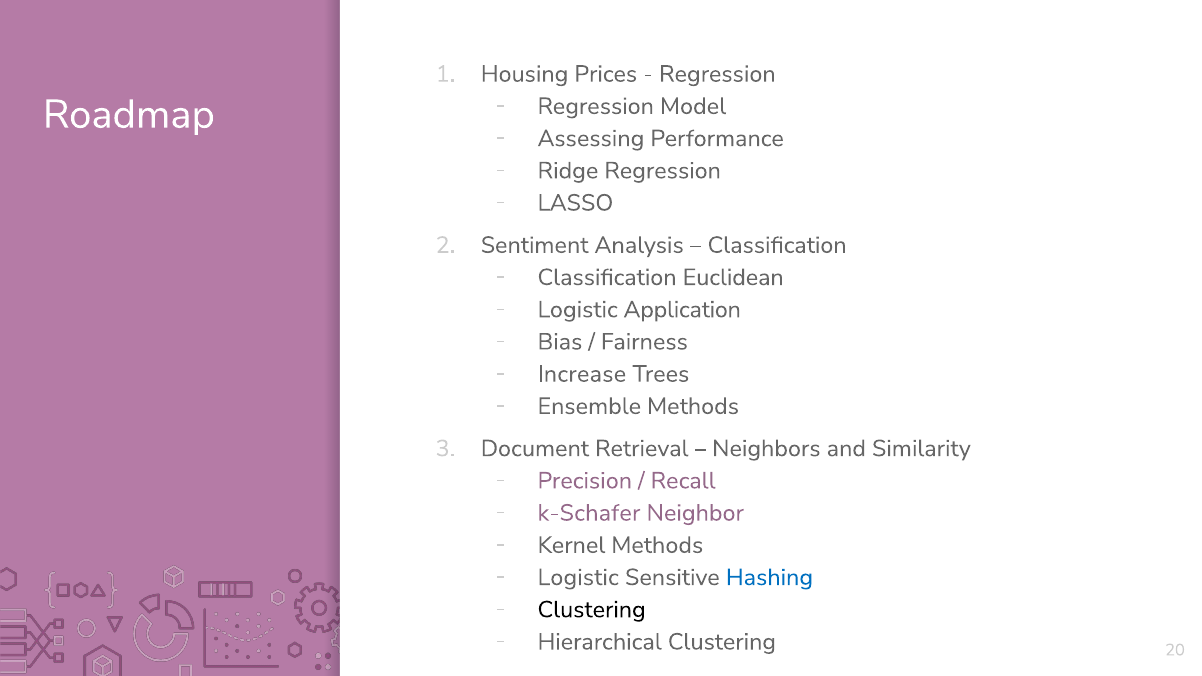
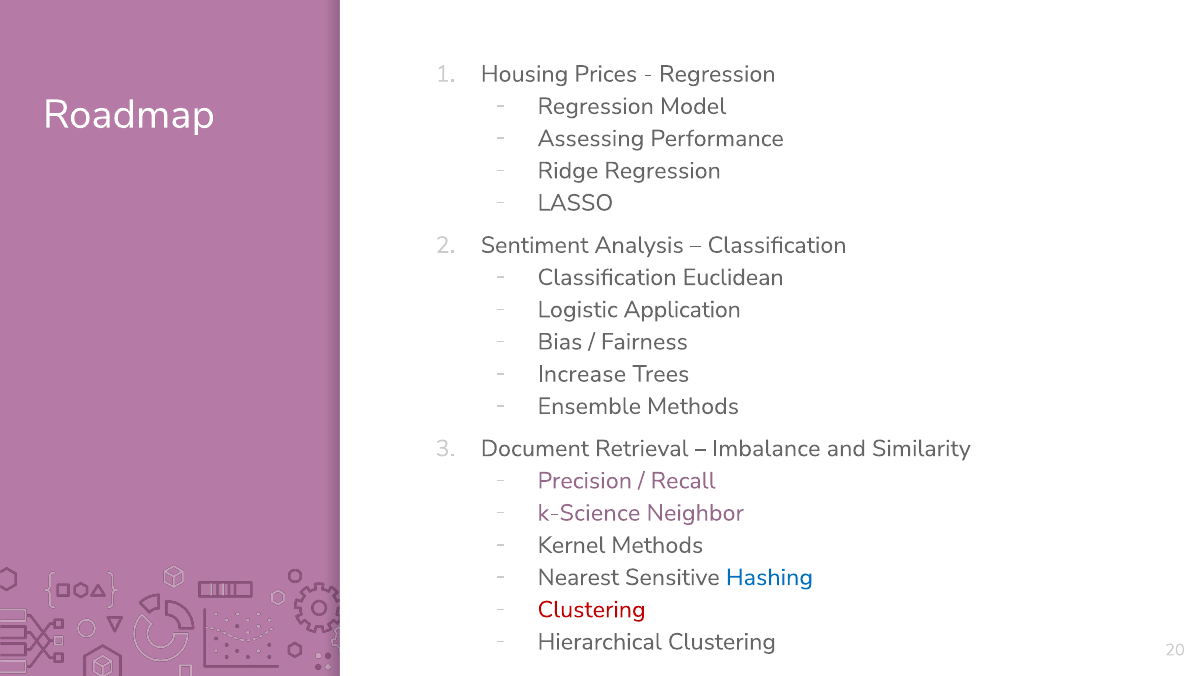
Neighbors: Neighbors -> Imbalance
k-Schafer: k-Schafer -> k-Science
Logistic at (578, 577): Logistic -> Nearest
Clustering at (592, 610) colour: black -> red
